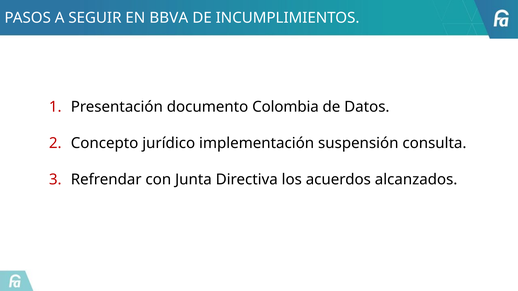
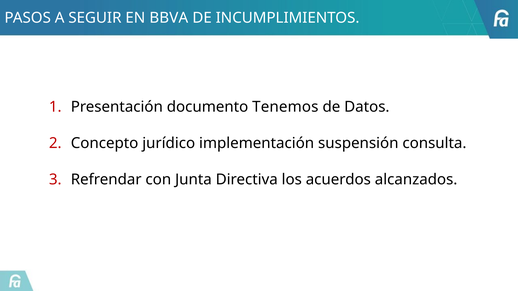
Colombia: Colombia -> Tenemos
